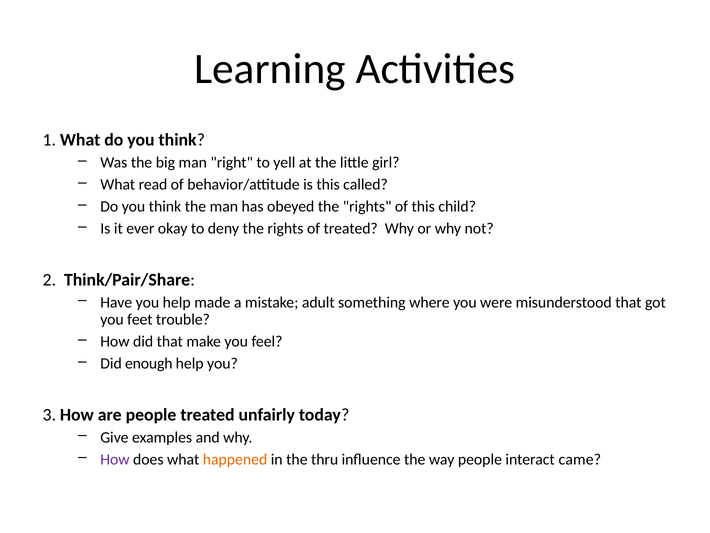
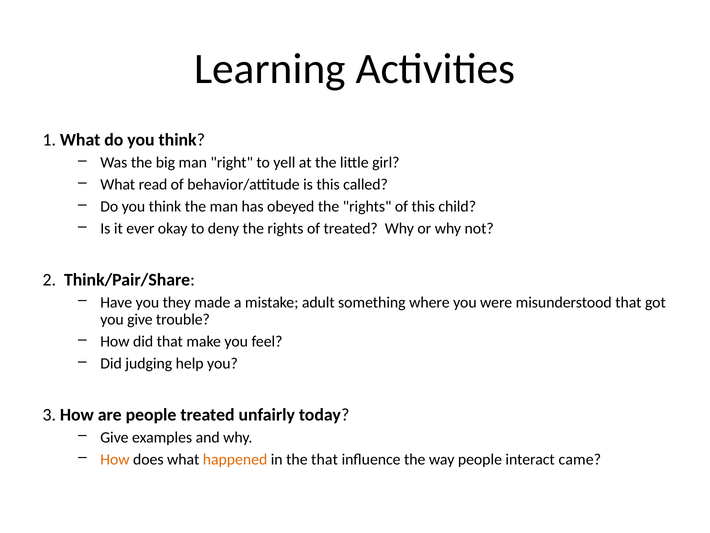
you help: help -> they
you feet: feet -> give
enough: enough -> judging
How at (115, 459) colour: purple -> orange
the thru: thru -> that
